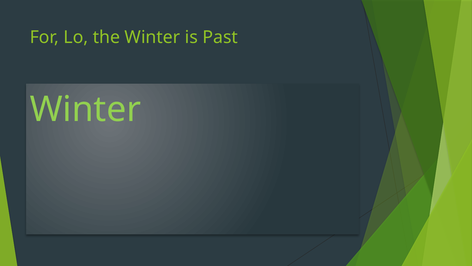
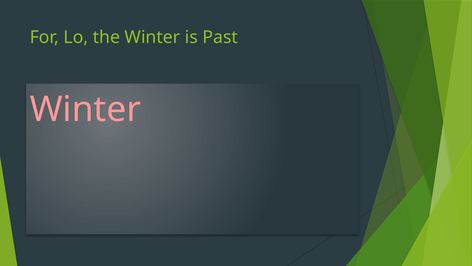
Winter at (85, 109) colour: light green -> pink
